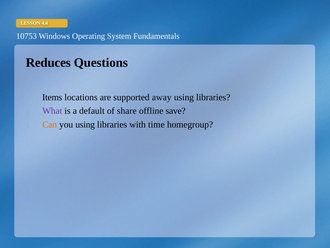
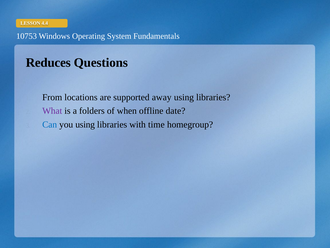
Items: Items -> From
default: default -> folders
share: share -> when
save: save -> date
Can colour: orange -> blue
